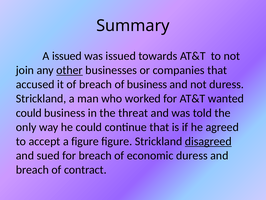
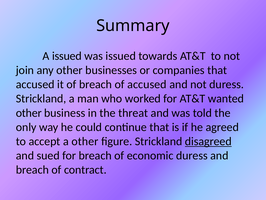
other at (70, 70) underline: present -> none
of business: business -> accused
could at (29, 113): could -> other
a figure: figure -> other
